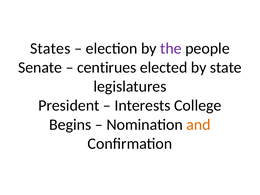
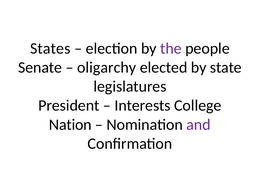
centirues: centirues -> oligarchy
Begins: Begins -> Nation
and colour: orange -> purple
